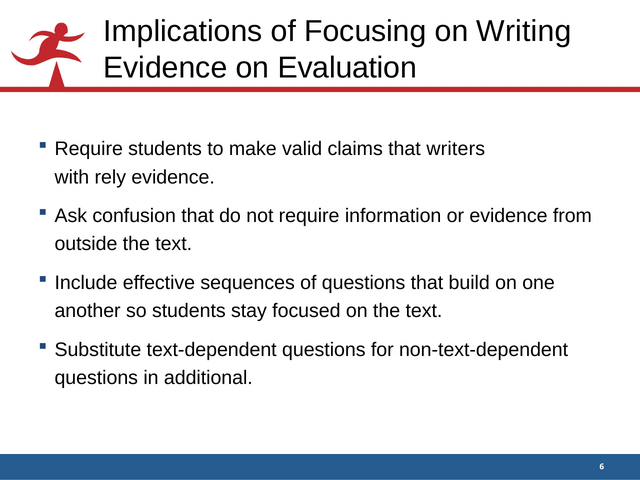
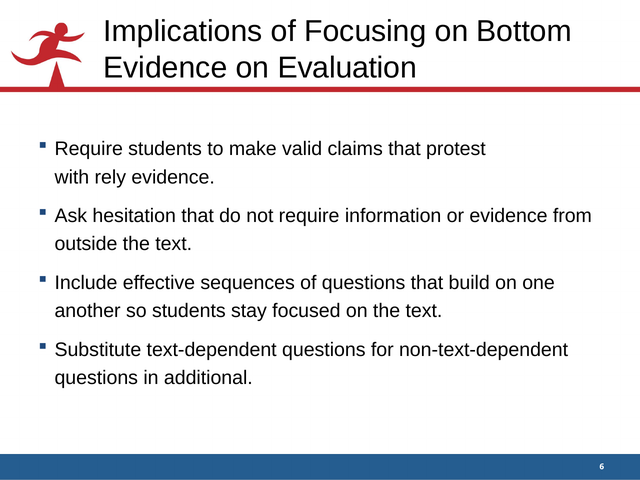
Writing: Writing -> Bottom
writers: writers -> protest
confusion: confusion -> hesitation
